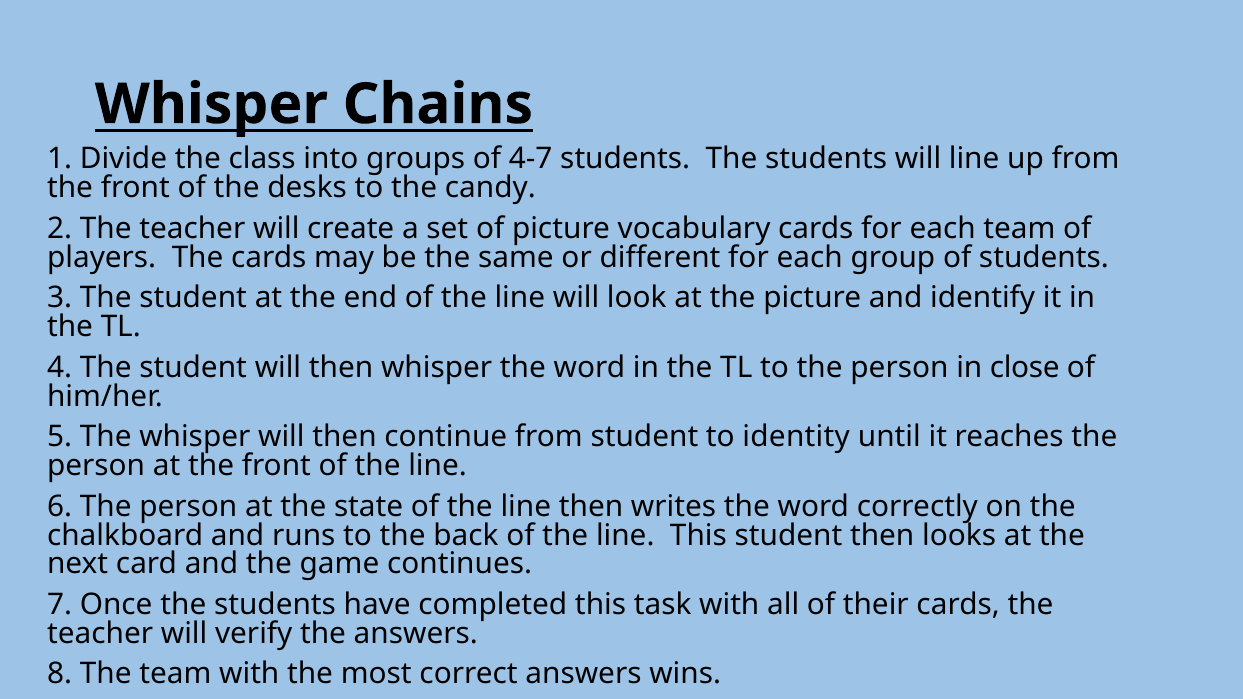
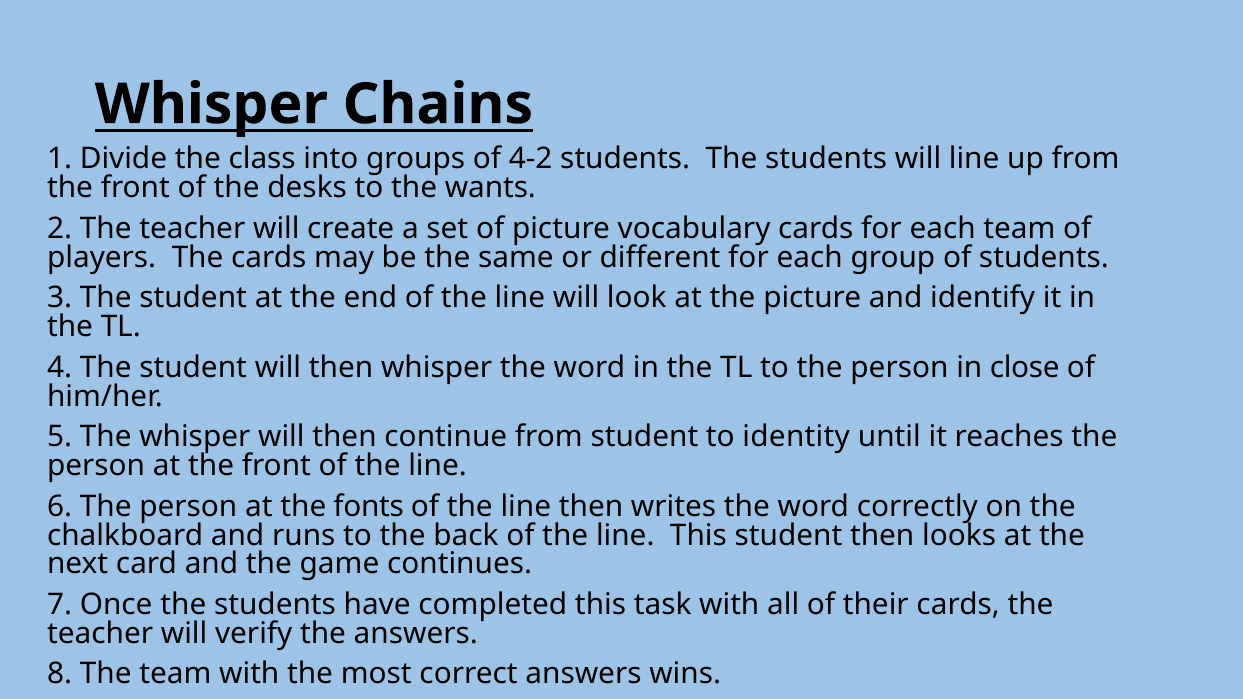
4-7: 4-7 -> 4-2
candy: candy -> wants
state: state -> fonts
